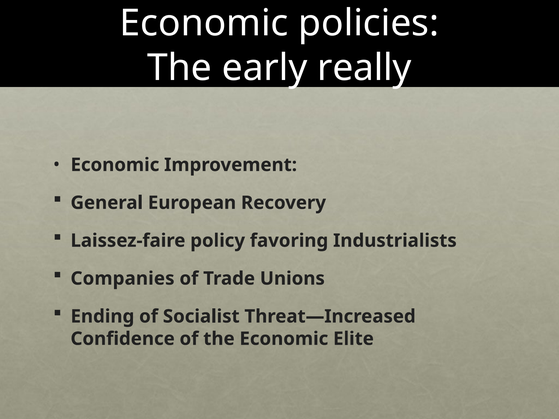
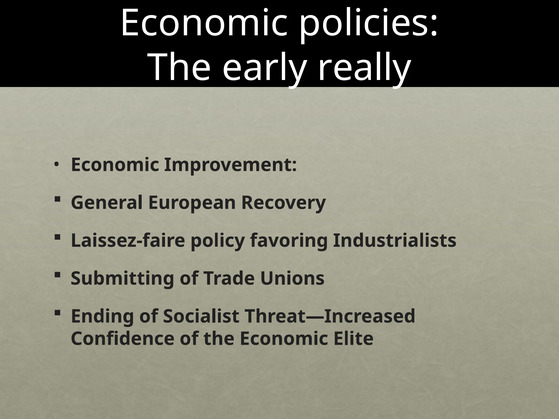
Companies: Companies -> Submitting
